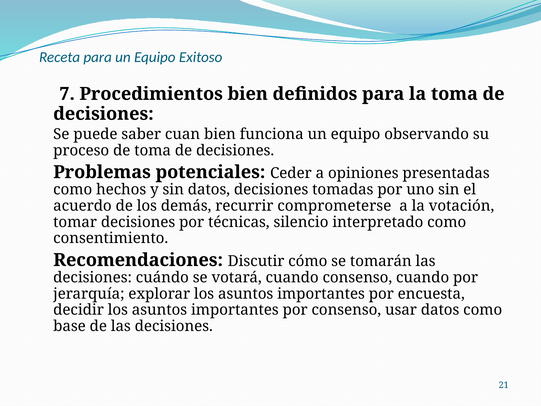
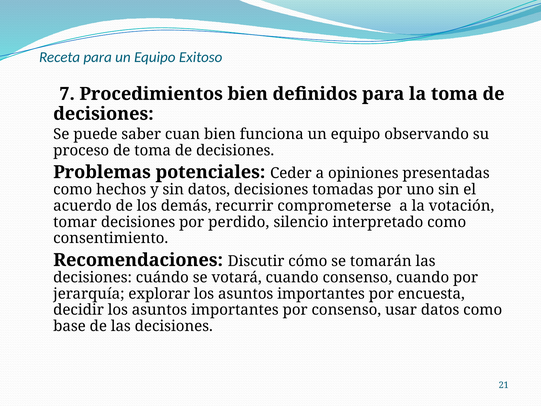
técnicas: técnicas -> perdido
